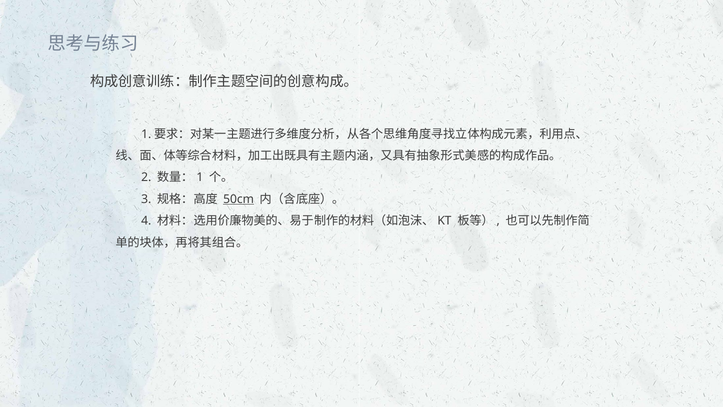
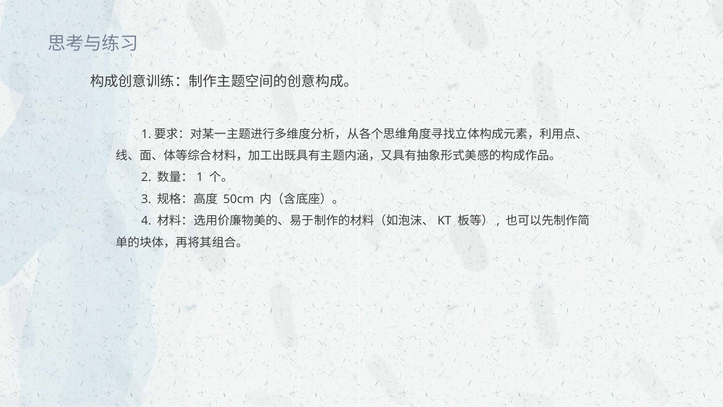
50cm underline: present -> none
